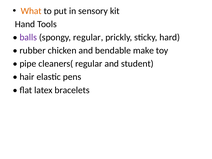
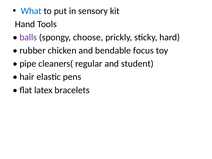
What colour: orange -> blue
spongy regular: regular -> choose
make: make -> focus
